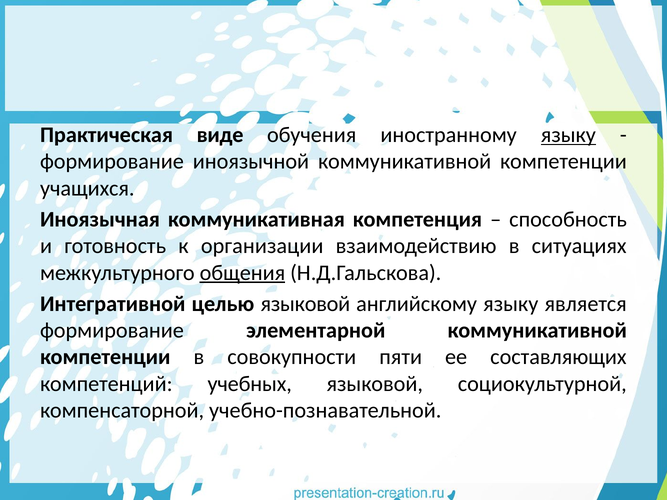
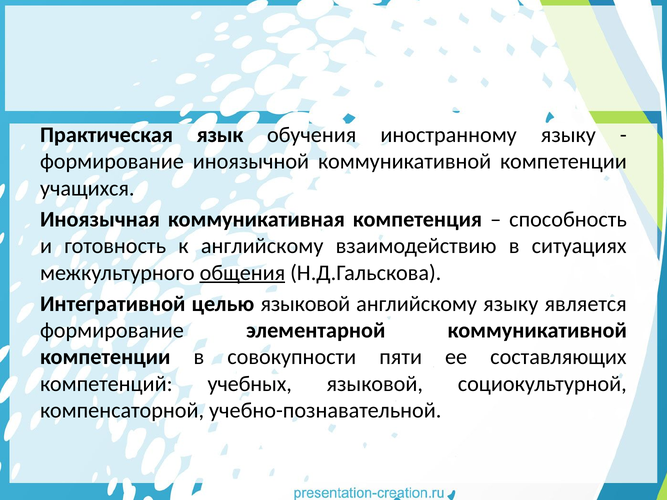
виде: виде -> язык
языку at (568, 135) underline: present -> none
к организации: организации -> английскому
